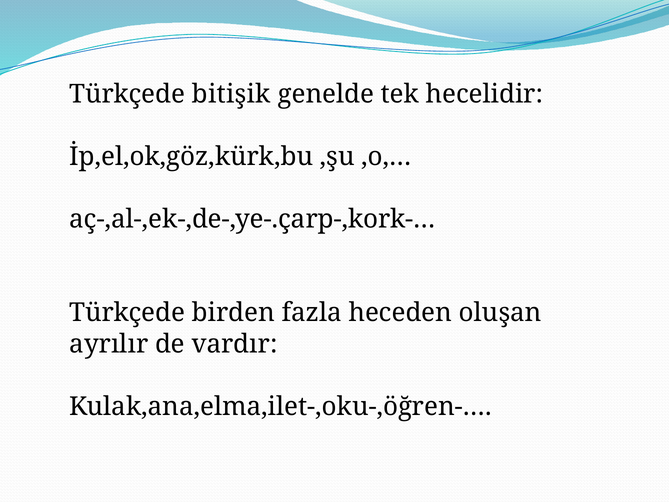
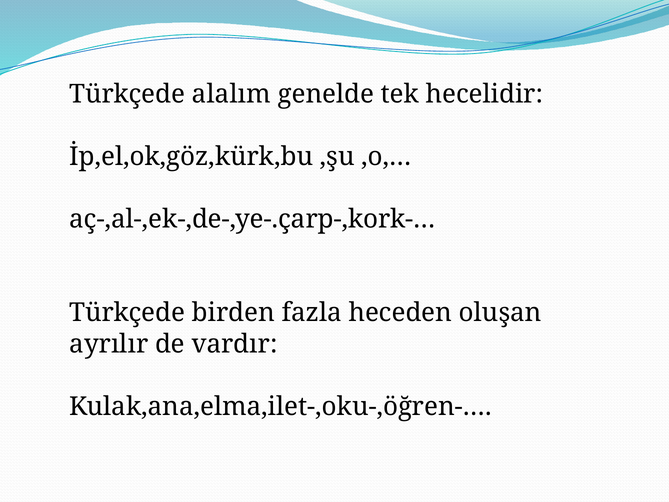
bitişik: bitişik -> alalım
